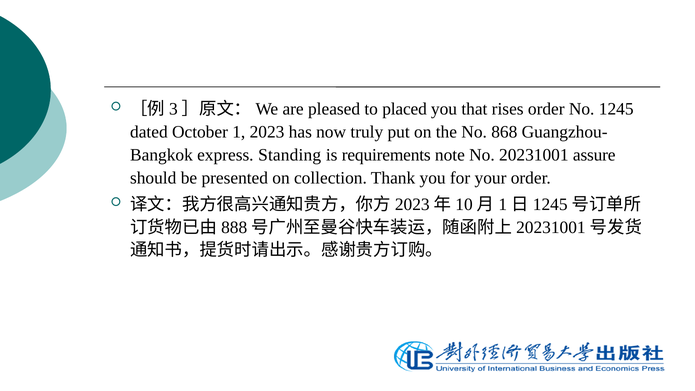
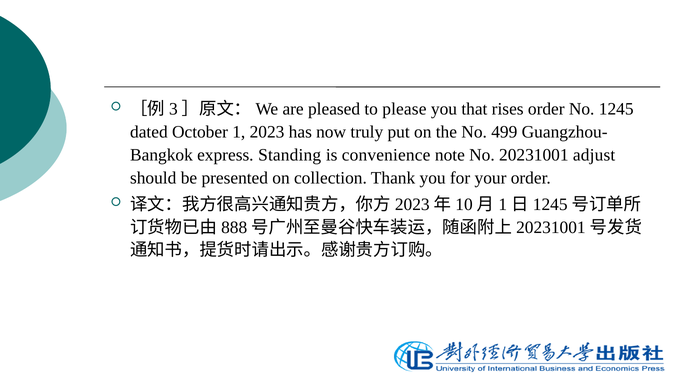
placed: placed -> please
868: 868 -> 499
requirements: requirements -> convenience
assure: assure -> adjust
